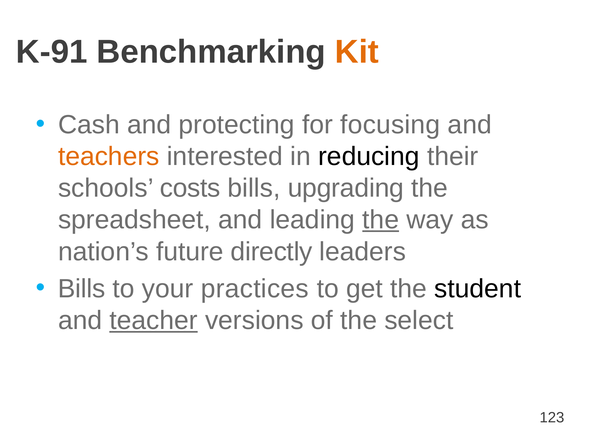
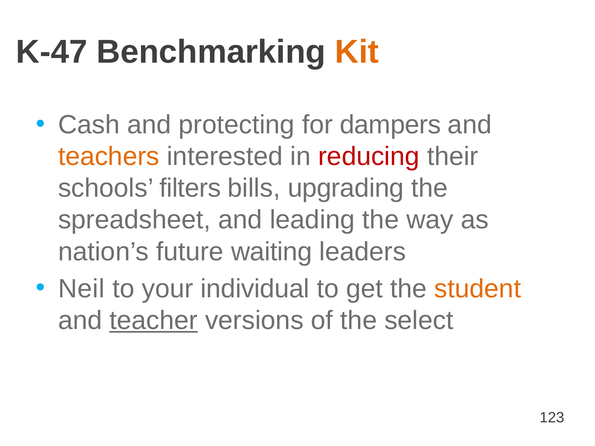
K-91: K-91 -> K-47
focusing: focusing -> dampers
reducing colour: black -> red
costs: costs -> filters
the at (381, 220) underline: present -> none
directly: directly -> waiting
Bills at (82, 289): Bills -> Neil
practices: practices -> individual
student colour: black -> orange
